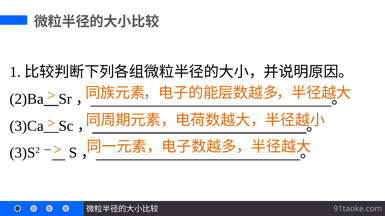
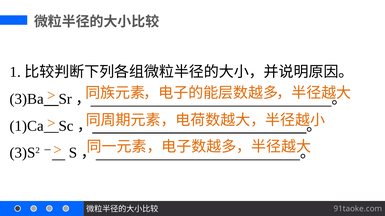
2)Ba: 2)Ba -> 3)Ba
3)Ca: 3)Ca -> 1)Ca
